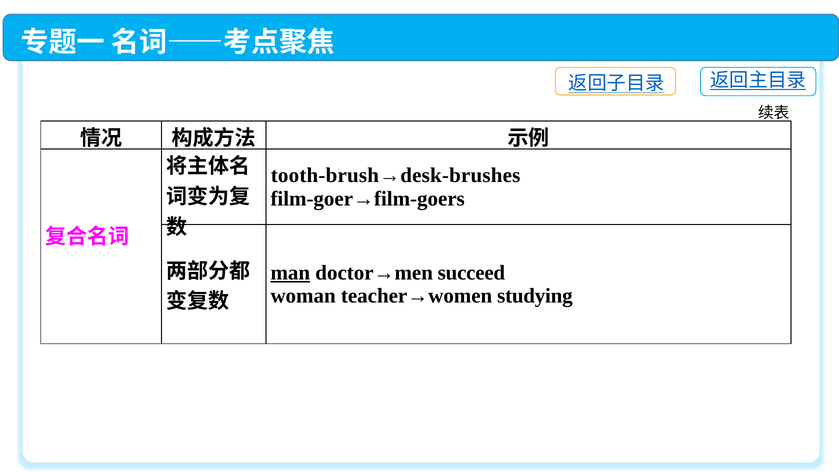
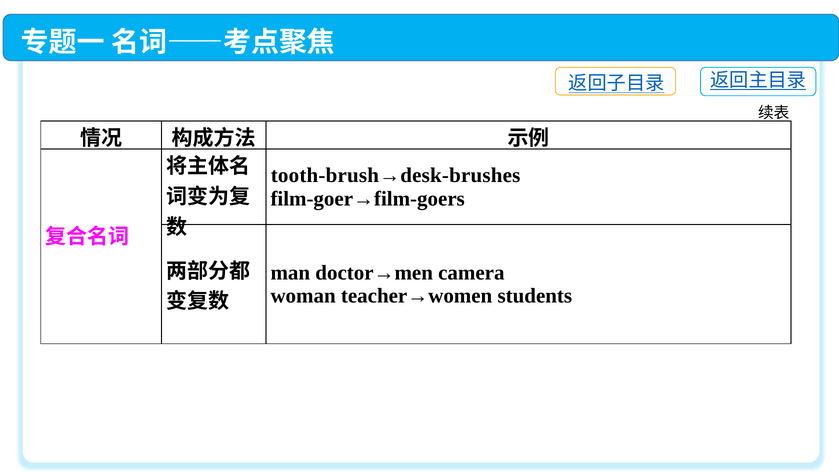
man underline: present -> none
succeed: succeed -> camera
studying: studying -> students
